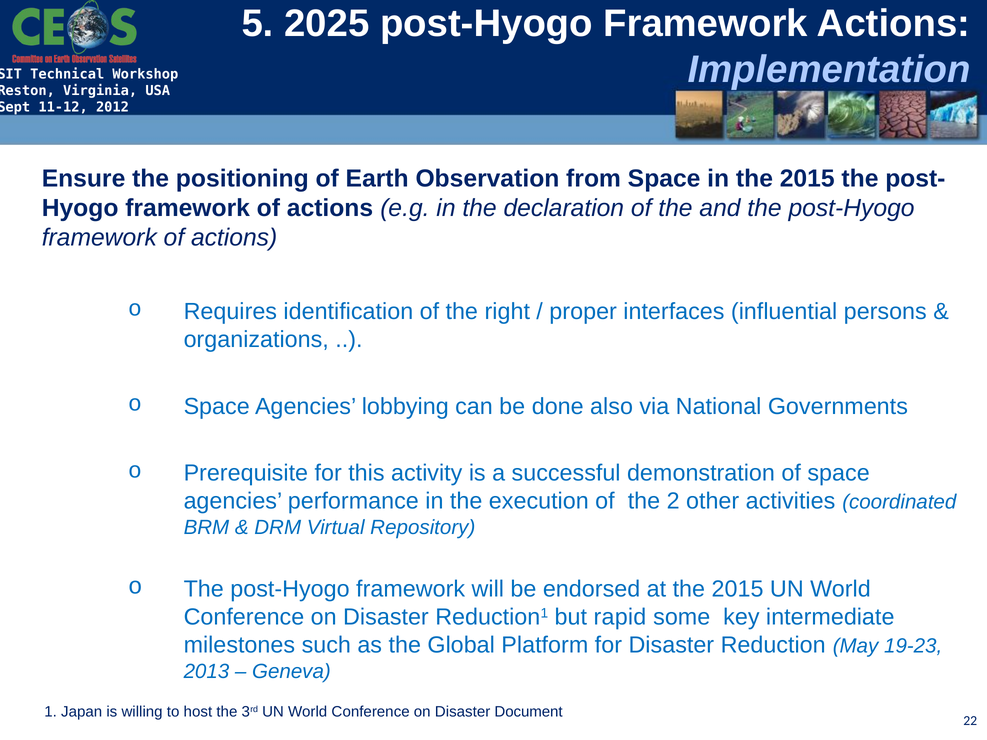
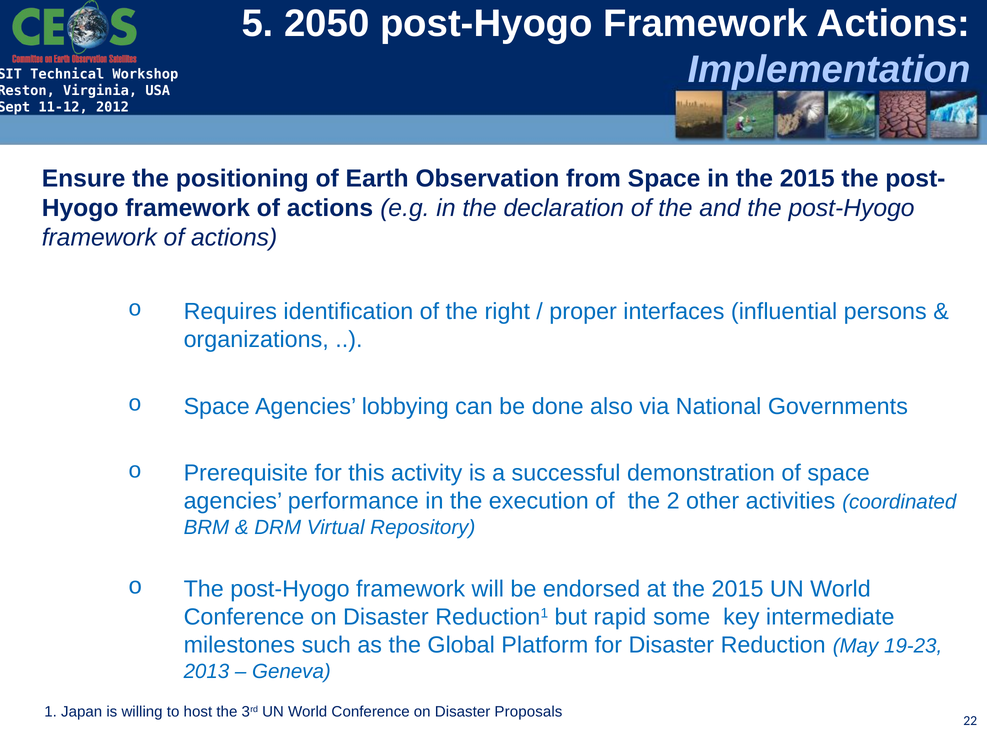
2025: 2025 -> 2050
Document: Document -> Proposals
